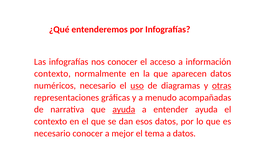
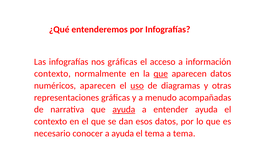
nos conocer: conocer -> gráficas
que at (161, 74) underline: none -> present
numéricos necesario: necesario -> aparecen
otras underline: present -> none
a mejor: mejor -> ayuda
a datos: datos -> tema
